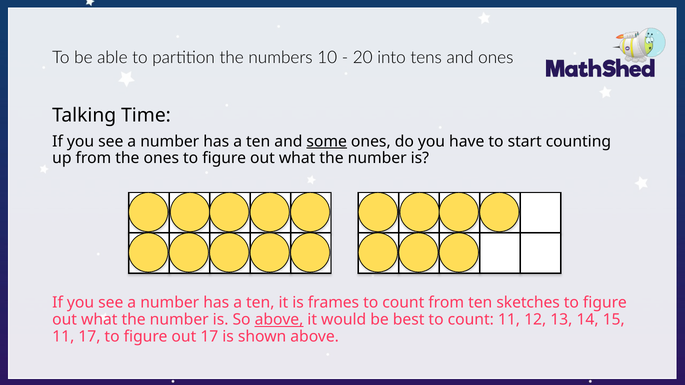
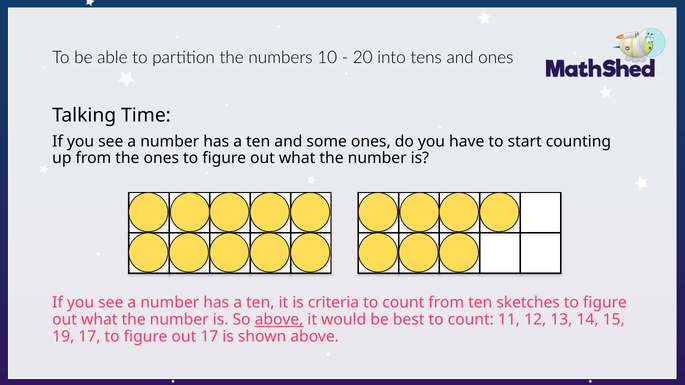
some underline: present -> none
frames: frames -> criteria
11 at (63, 337): 11 -> 19
